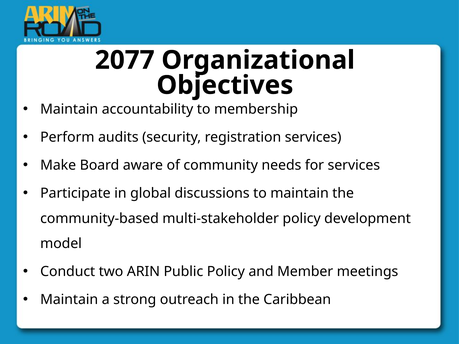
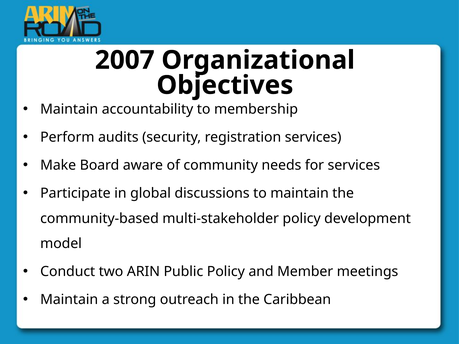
2077: 2077 -> 2007
